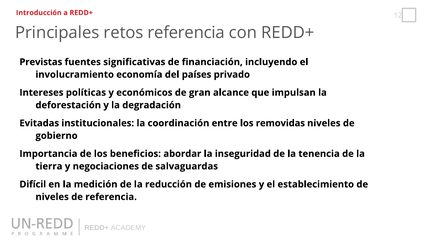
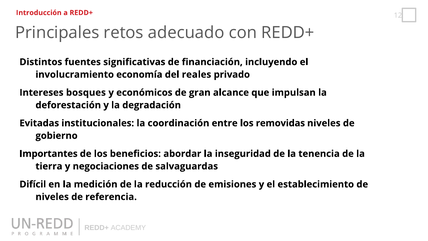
retos referencia: referencia -> adecuado
Previstas: Previstas -> Distintos
países: países -> reales
políticas: políticas -> bosques
Importancia: Importancia -> Importantes
